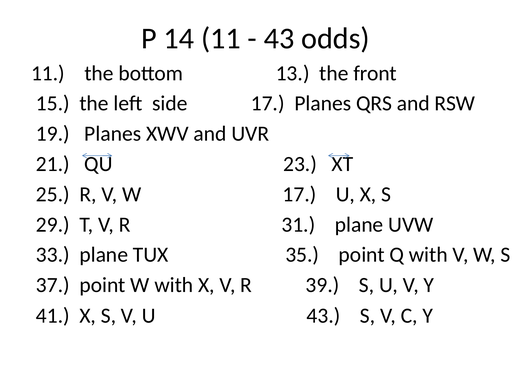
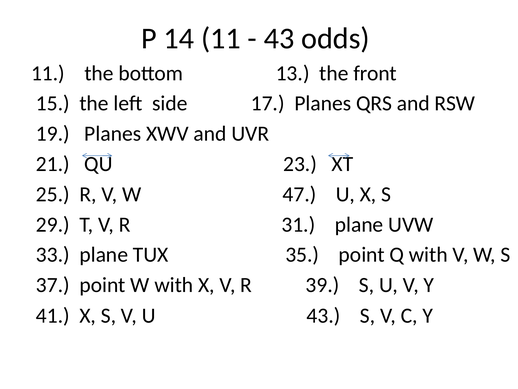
W 17: 17 -> 47
